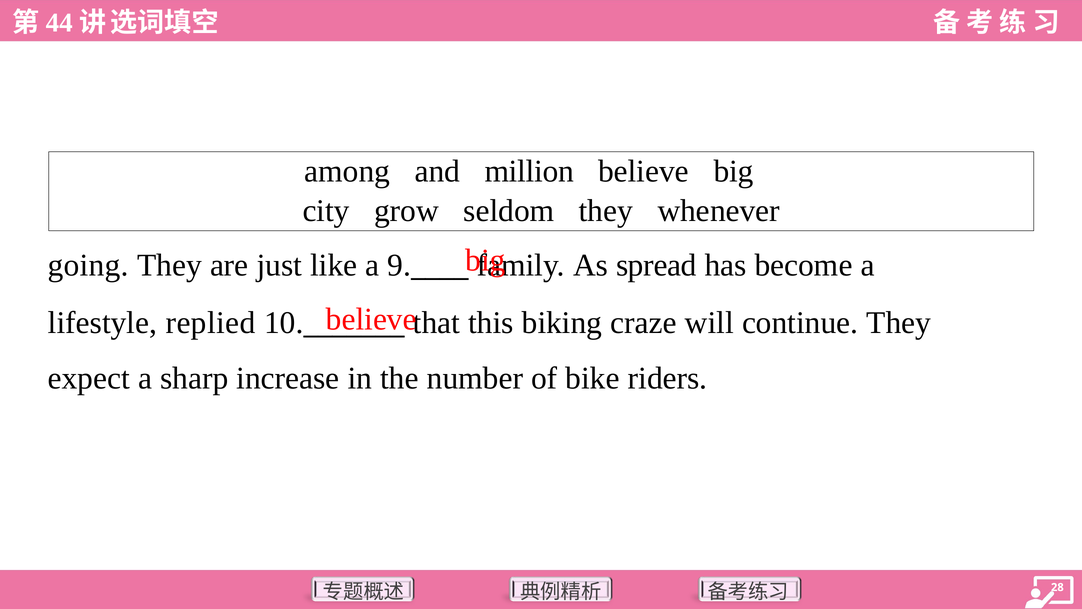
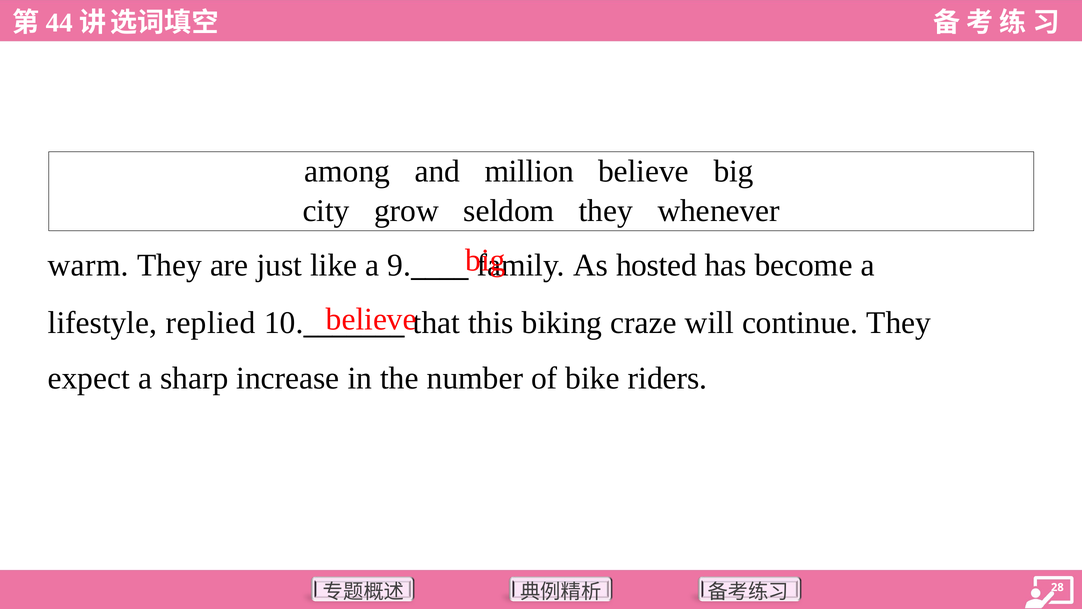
going: going -> warm
spread: spread -> hosted
